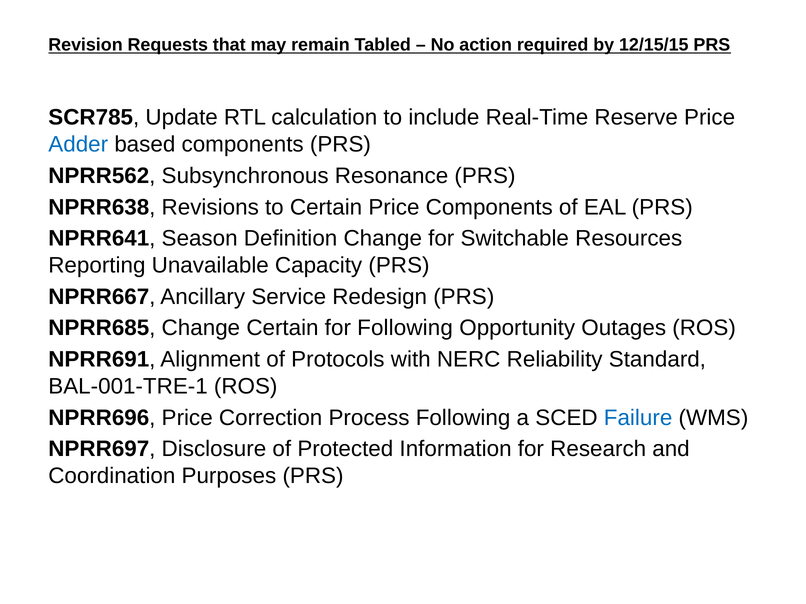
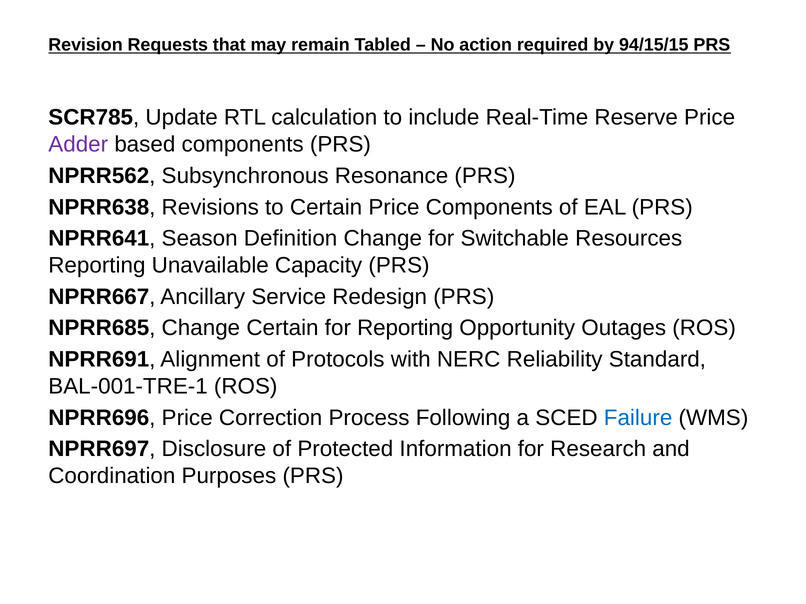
12/15/15: 12/15/15 -> 94/15/15
Adder colour: blue -> purple
for Following: Following -> Reporting
